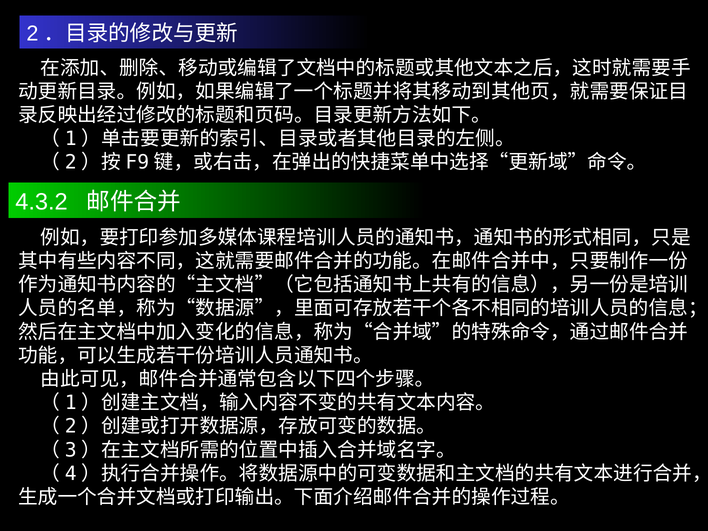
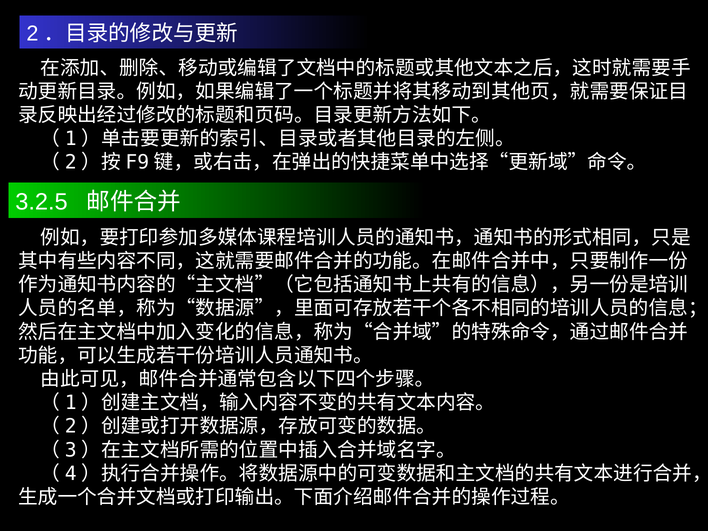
4.3.2: 4.3.2 -> 3.2.5
